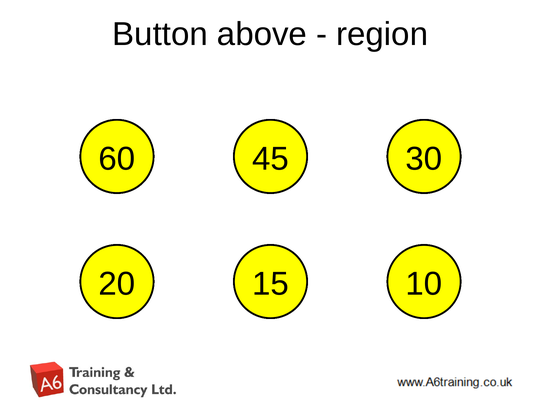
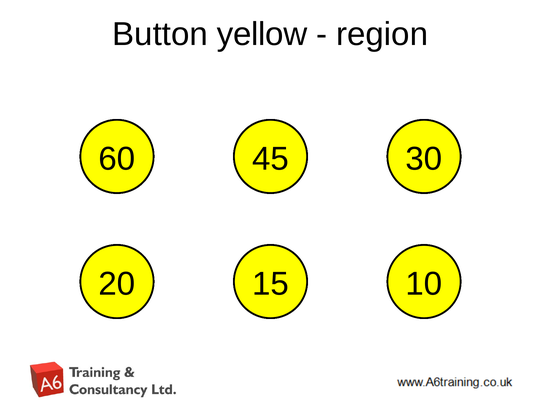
above: above -> yellow
